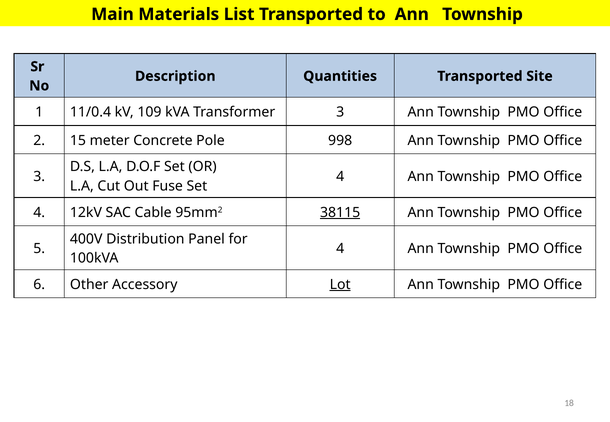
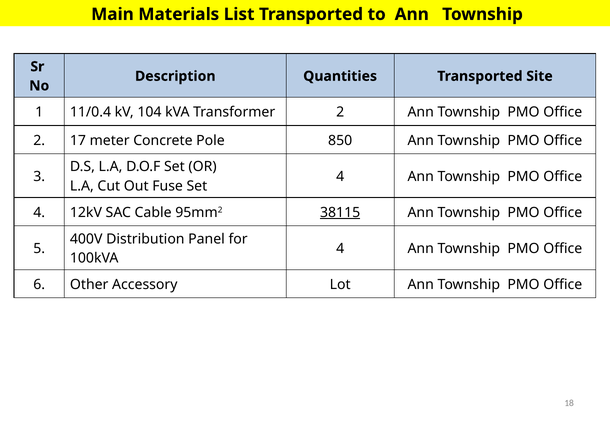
109: 109 -> 104
Transformer 3: 3 -> 2
15: 15 -> 17
998: 998 -> 850
Lot underline: present -> none
